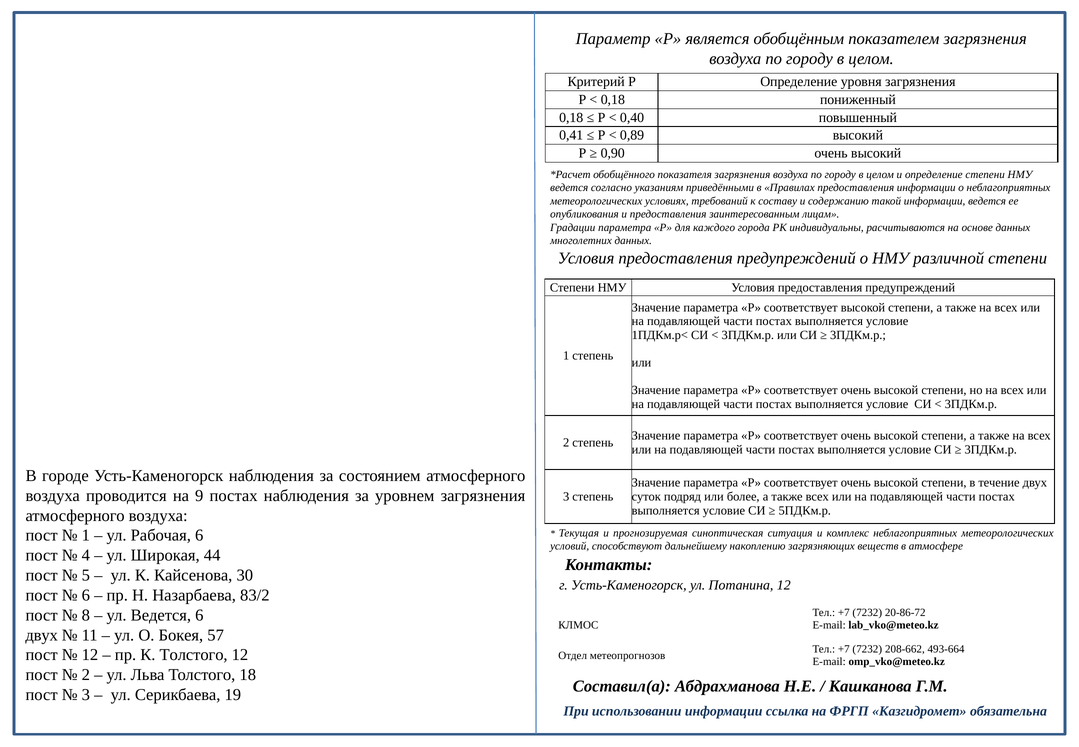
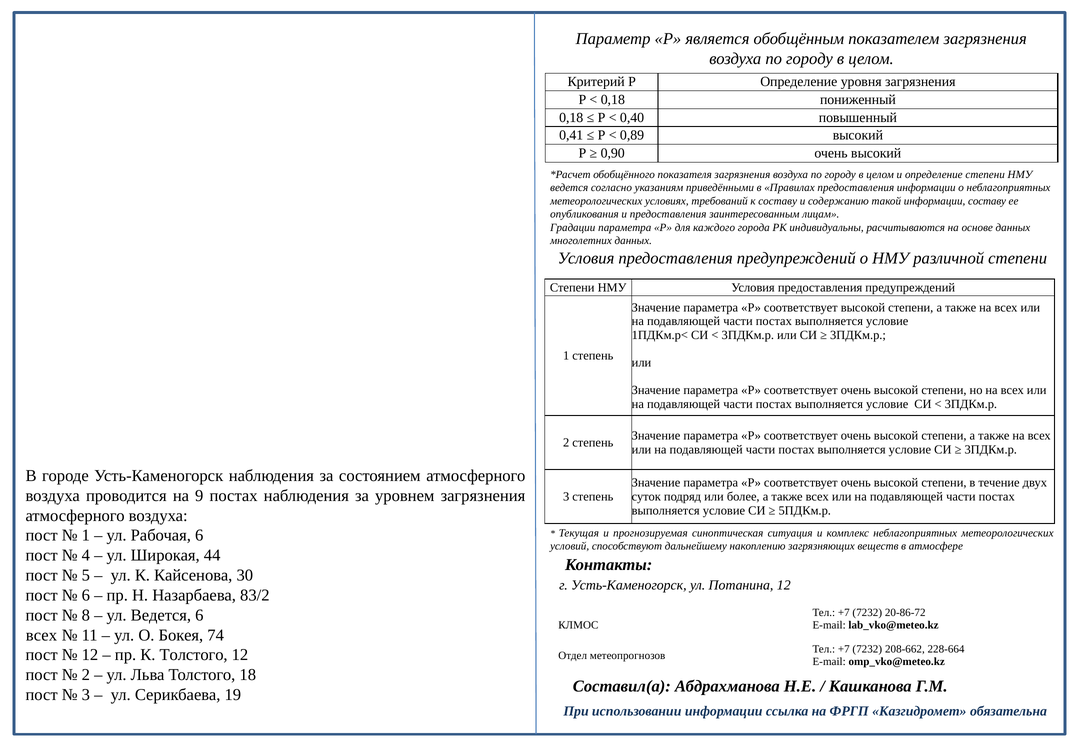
информации ведется: ведется -> составу
двух at (42, 635): двух -> всех
57: 57 -> 74
493-664: 493-664 -> 228-664
